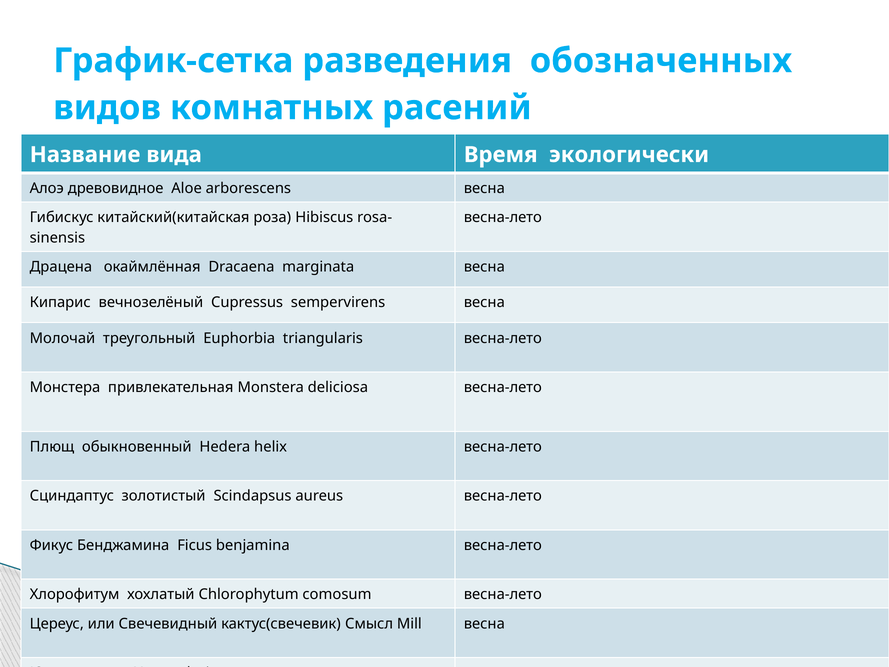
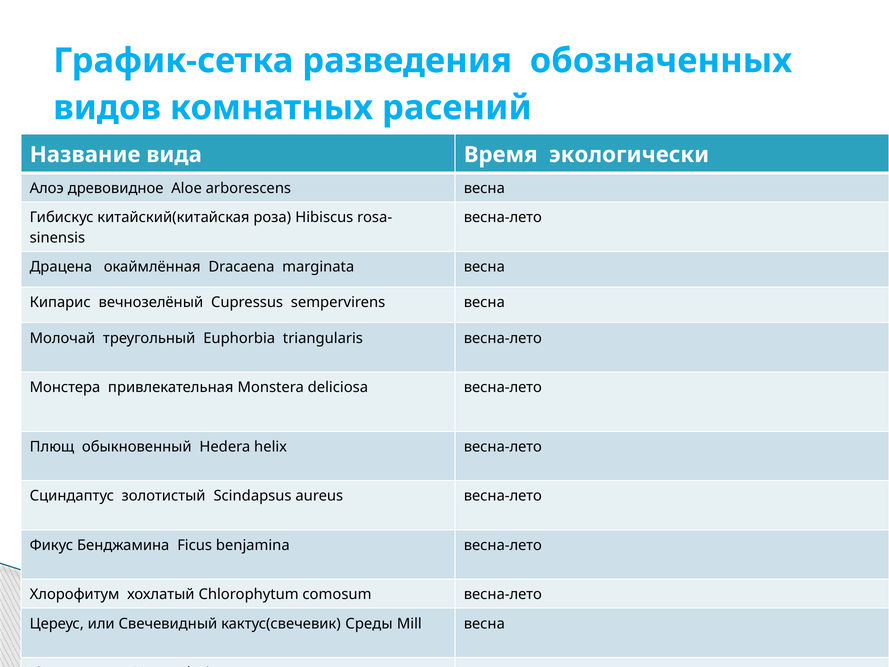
Смысл: Смысл -> Среды
